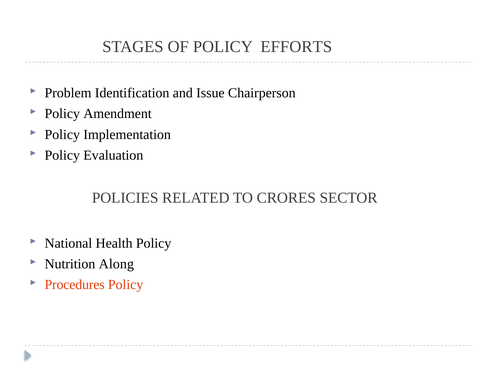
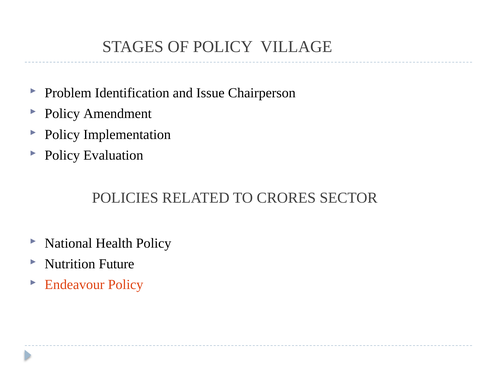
EFFORTS: EFFORTS -> VILLAGE
Along: Along -> Future
Procedures: Procedures -> Endeavour
